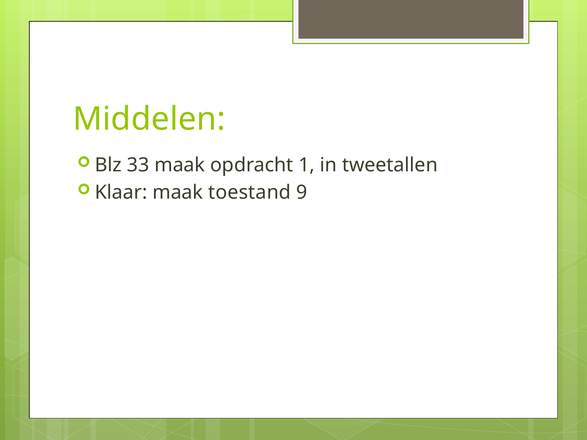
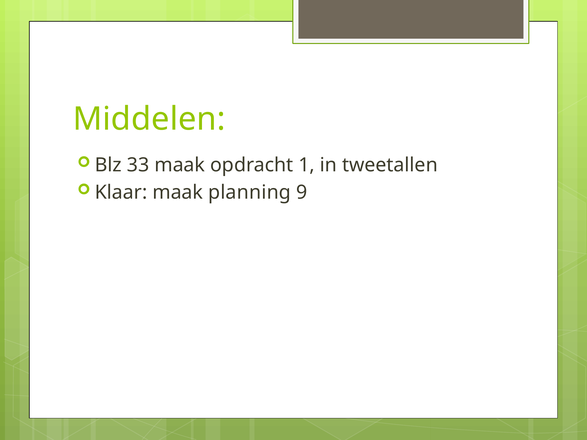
toestand: toestand -> planning
